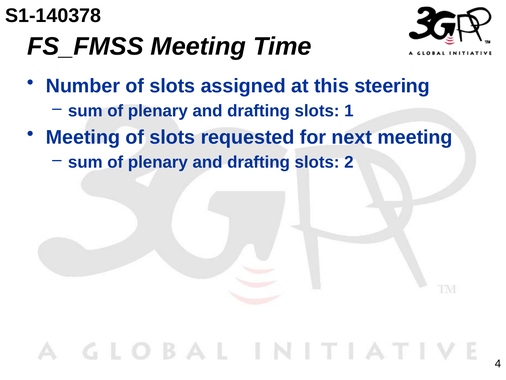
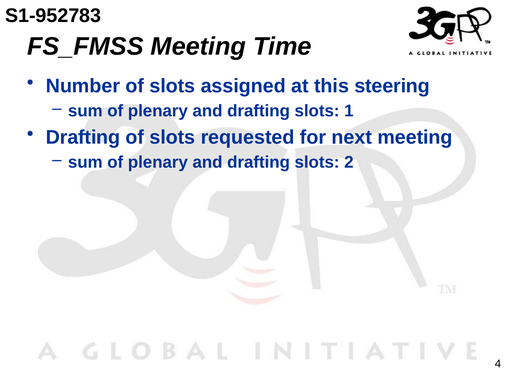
S1-140378: S1-140378 -> S1-952783
Meeting at (83, 137): Meeting -> Drafting
